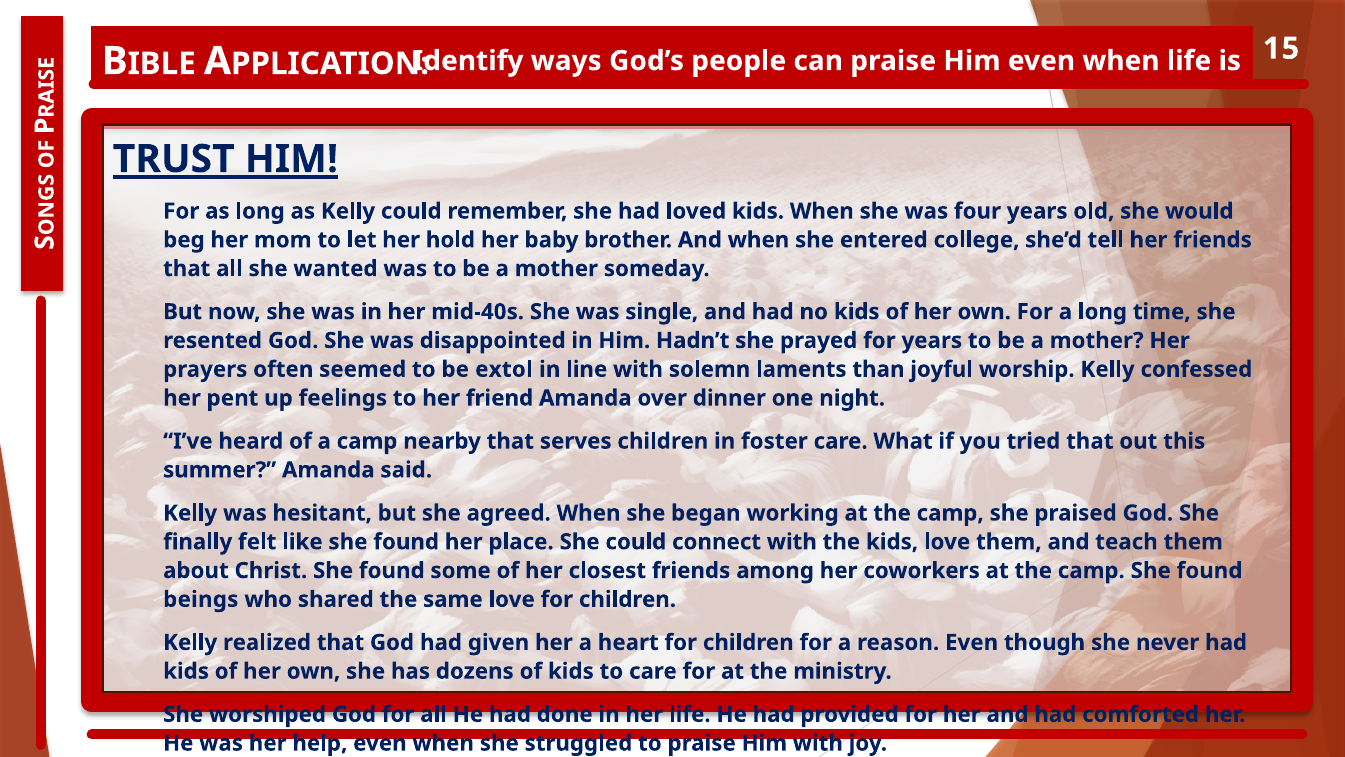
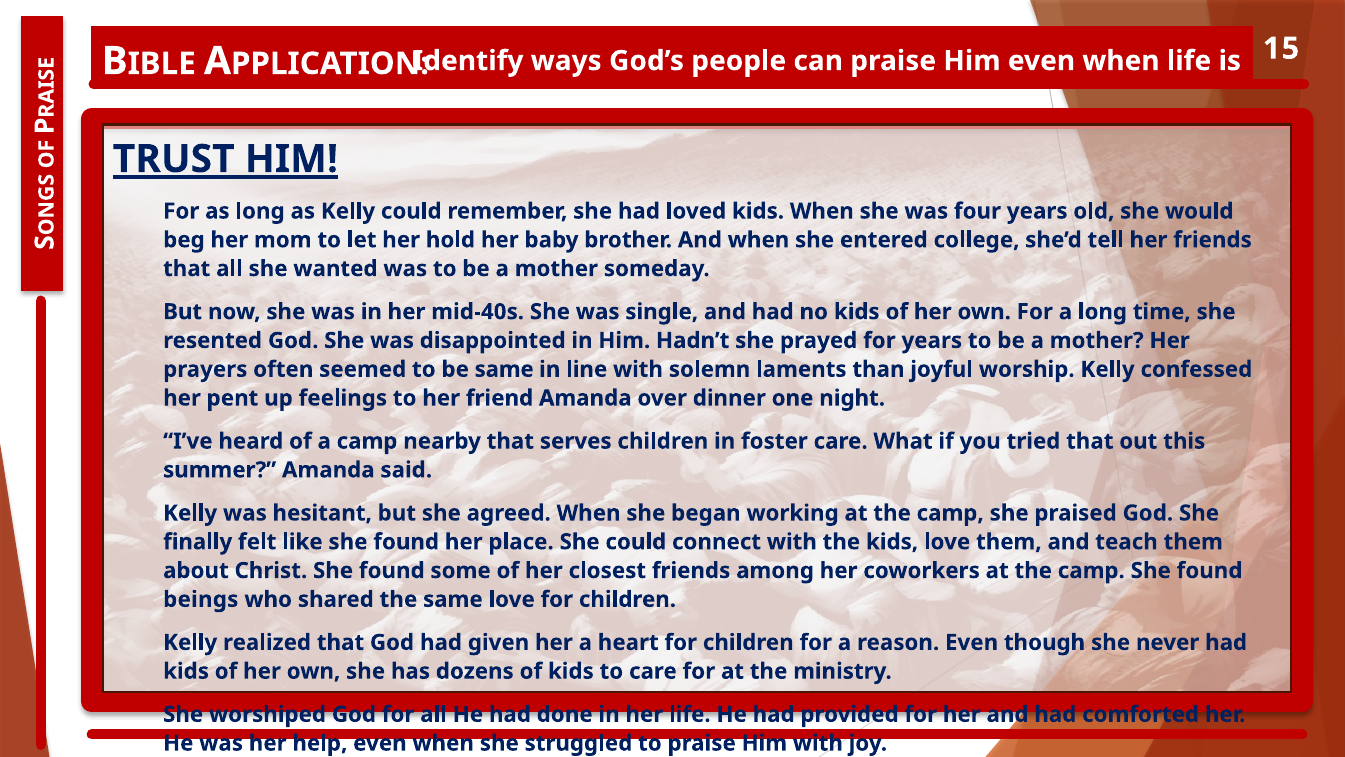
be extol: extol -> same
